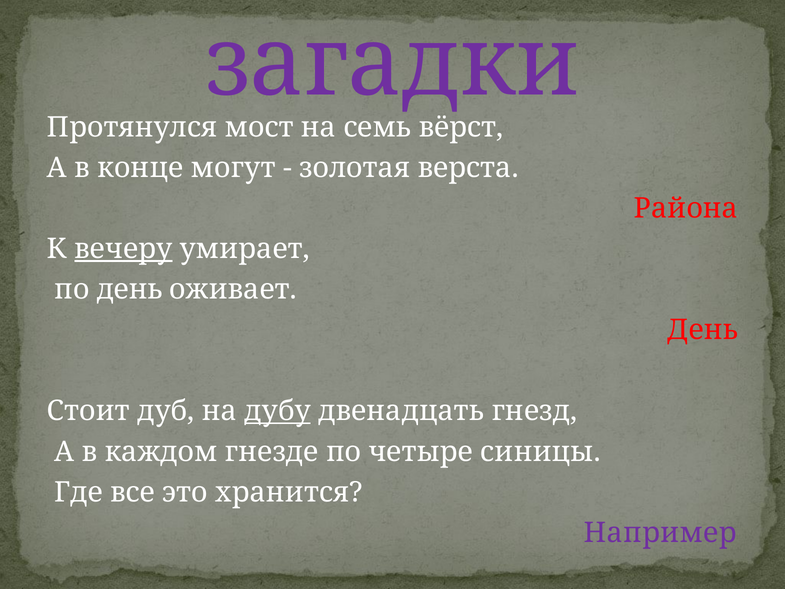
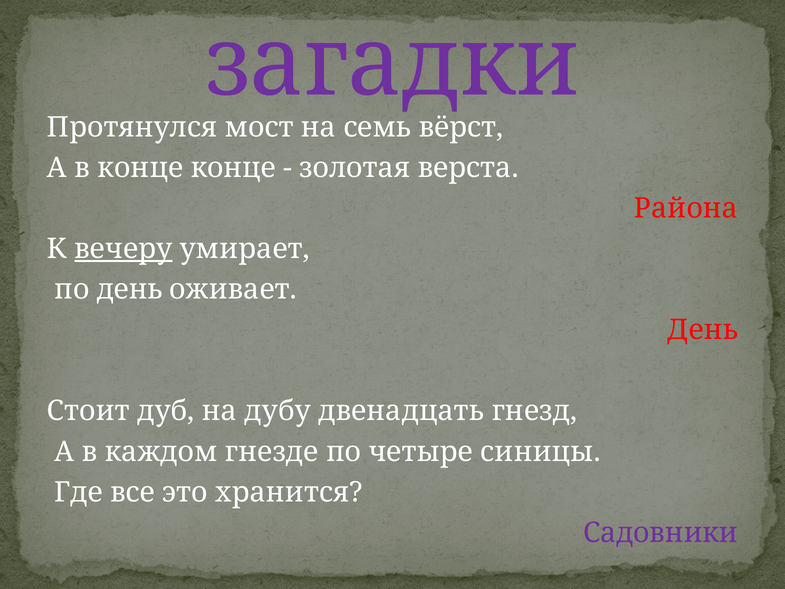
конце могут: могут -> конце
дубу underline: present -> none
Например: Например -> Садовники
